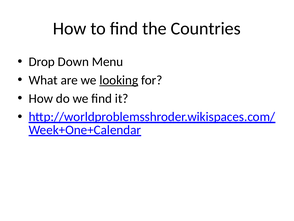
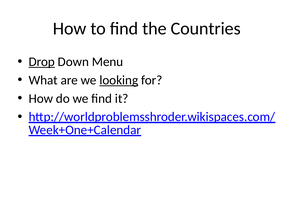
Drop underline: none -> present
